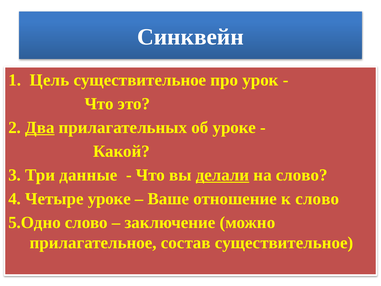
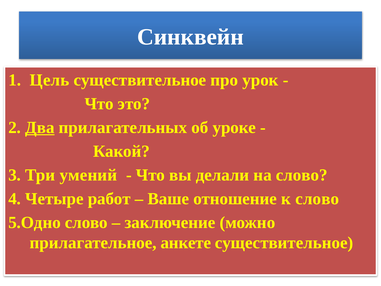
данные: данные -> умений
делали underline: present -> none
Четыре уроке: уроке -> работ
состав: состав -> анкете
